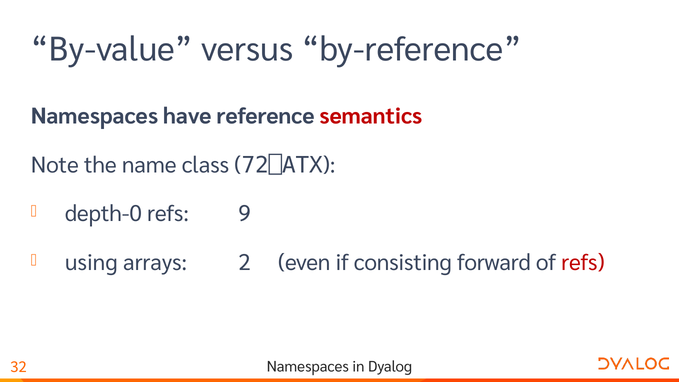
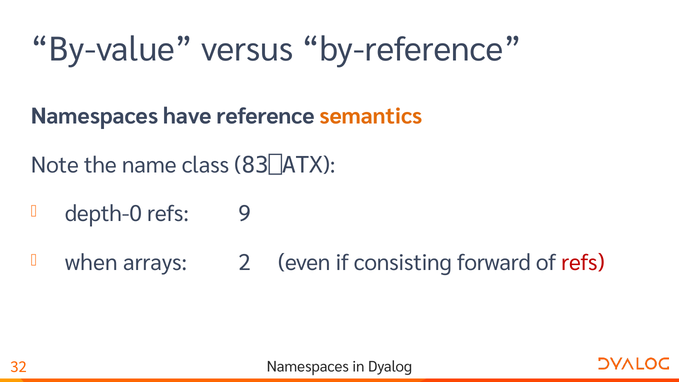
semantics colour: red -> orange
72⎕ATX: 72⎕ATX -> 83⎕ATX
using: using -> when
